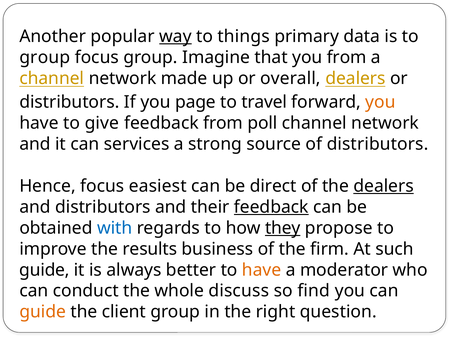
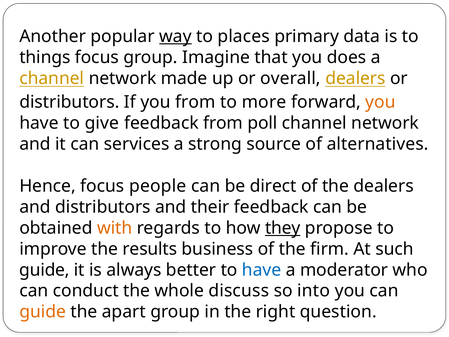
things: things -> places
group at (45, 57): group -> things
you from: from -> does
you page: page -> from
travel: travel -> more
of distributors: distributors -> alternatives
easiest: easiest -> people
dealers at (384, 186) underline: present -> none
feedback at (271, 207) underline: present -> none
with colour: blue -> orange
have at (262, 270) colour: orange -> blue
find: find -> into
client: client -> apart
